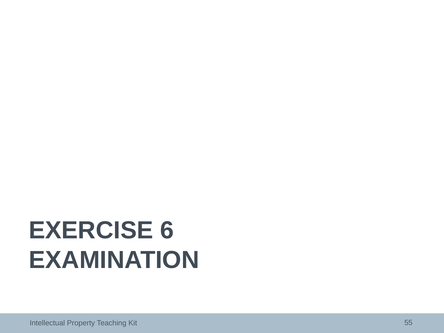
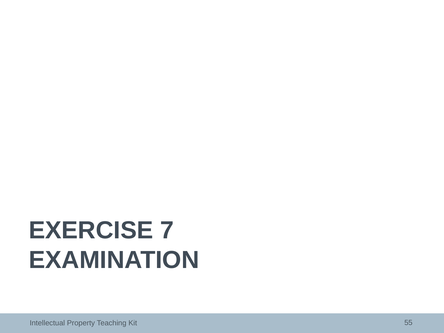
6: 6 -> 7
